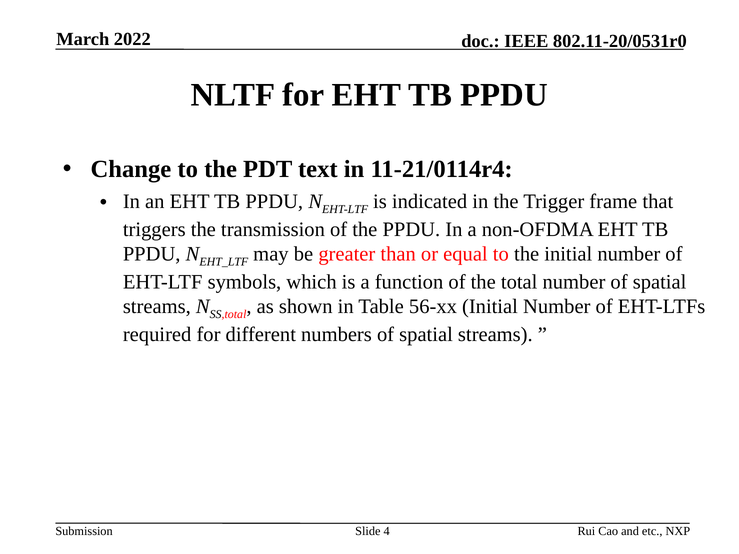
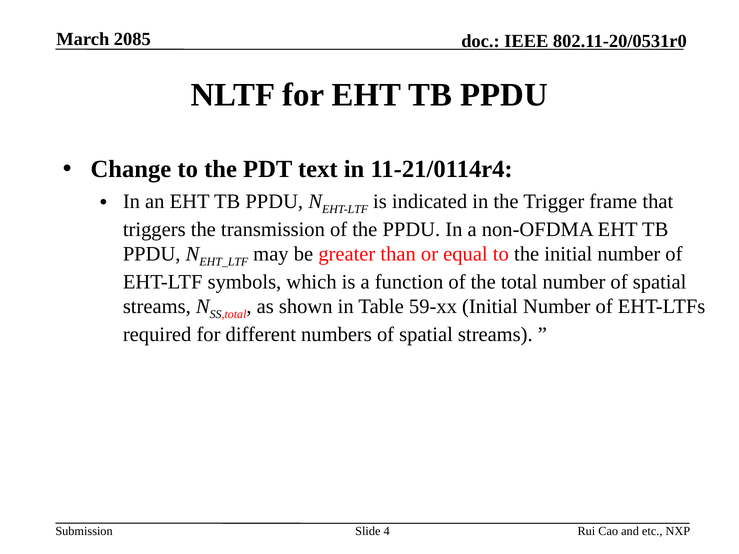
2022: 2022 -> 2085
56-xx: 56-xx -> 59-xx
